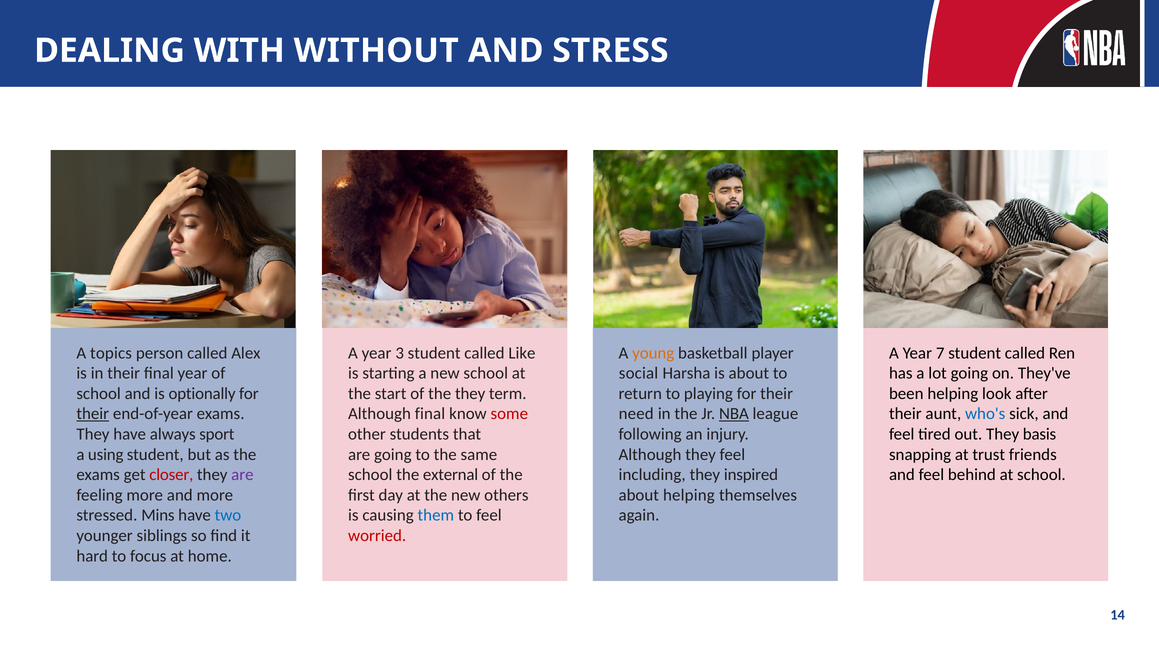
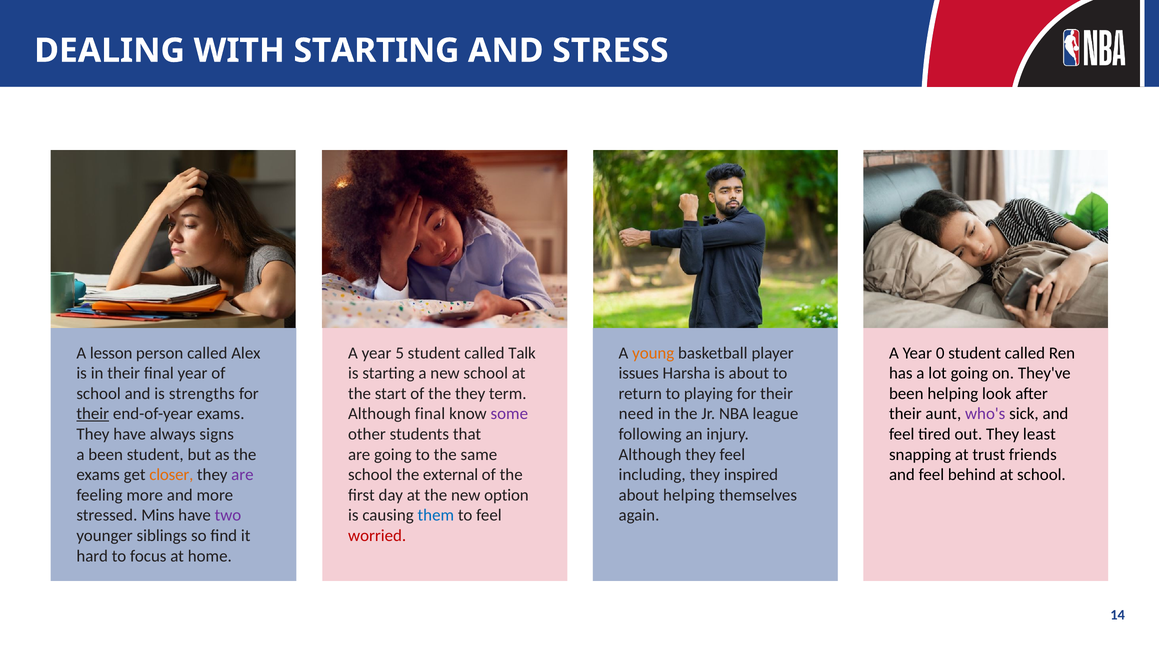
WITH WITHOUT: WITHOUT -> STARTING
topics: topics -> lesson
3: 3 -> 5
Like: Like -> Talk
7: 7 -> 0
social: social -> issues
optionally: optionally -> strengths
some colour: red -> purple
NBA underline: present -> none
who's colour: blue -> purple
sport: sport -> signs
basis: basis -> least
a using: using -> been
closer colour: red -> orange
others: others -> option
two colour: blue -> purple
